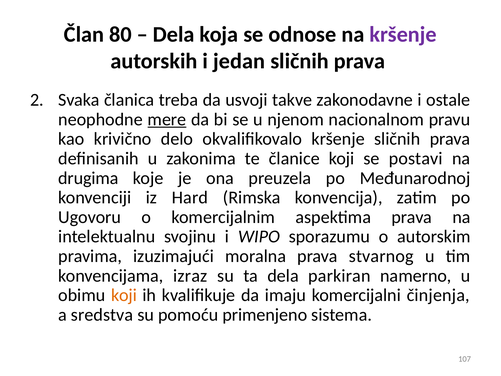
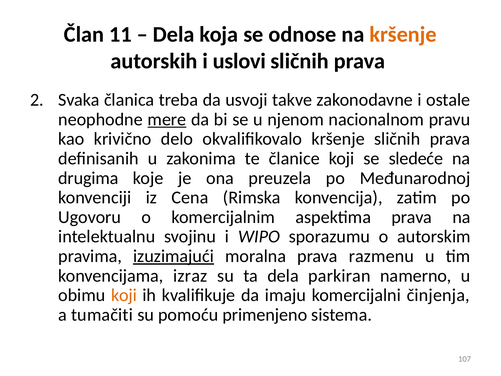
80: 80 -> 11
kršenje at (403, 35) colour: purple -> orange
jedan: jedan -> uslovi
postavi: postavi -> sledeće
Hard: Hard -> Cena
izuzimajući underline: none -> present
stvarnog: stvarnog -> razmenu
sredstva: sredstva -> tumačiti
